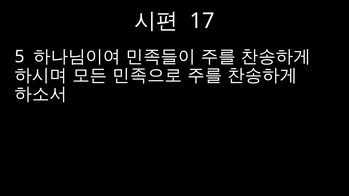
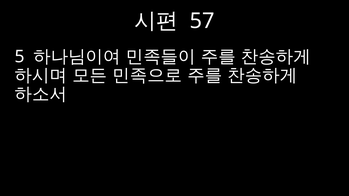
17: 17 -> 57
